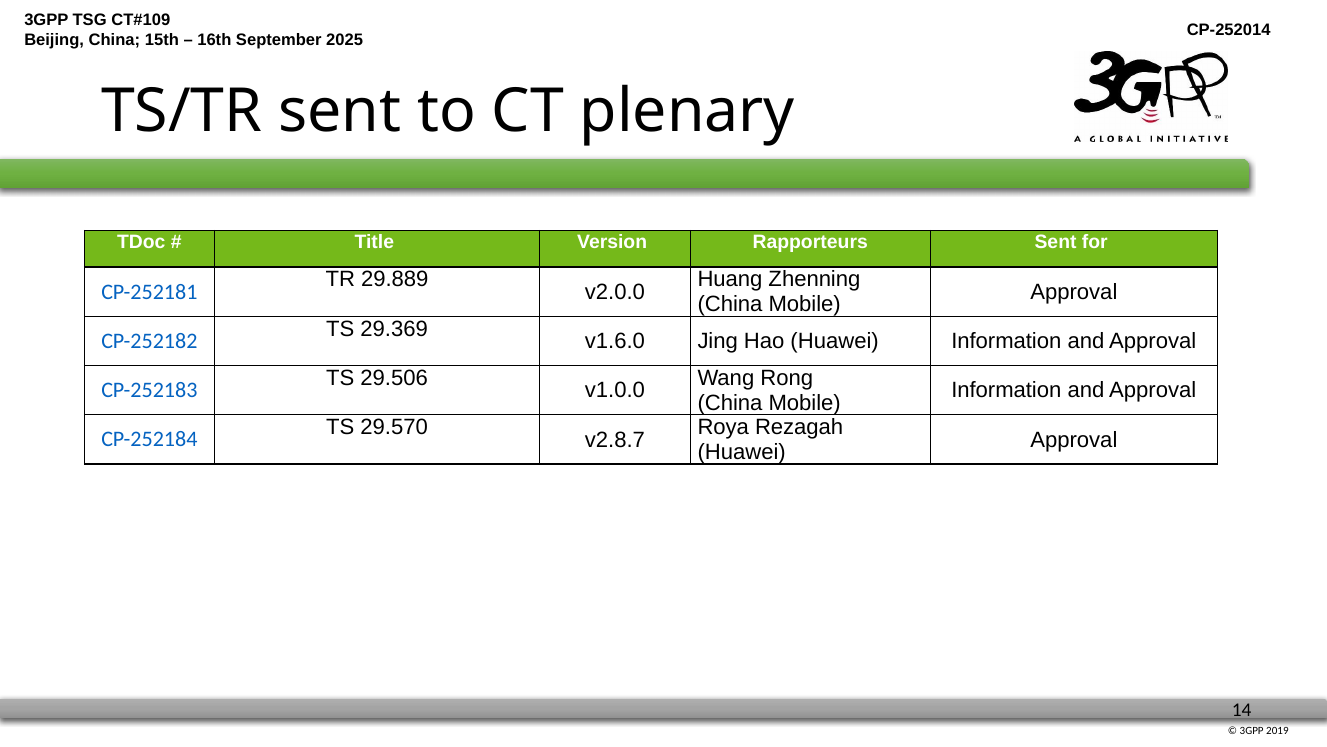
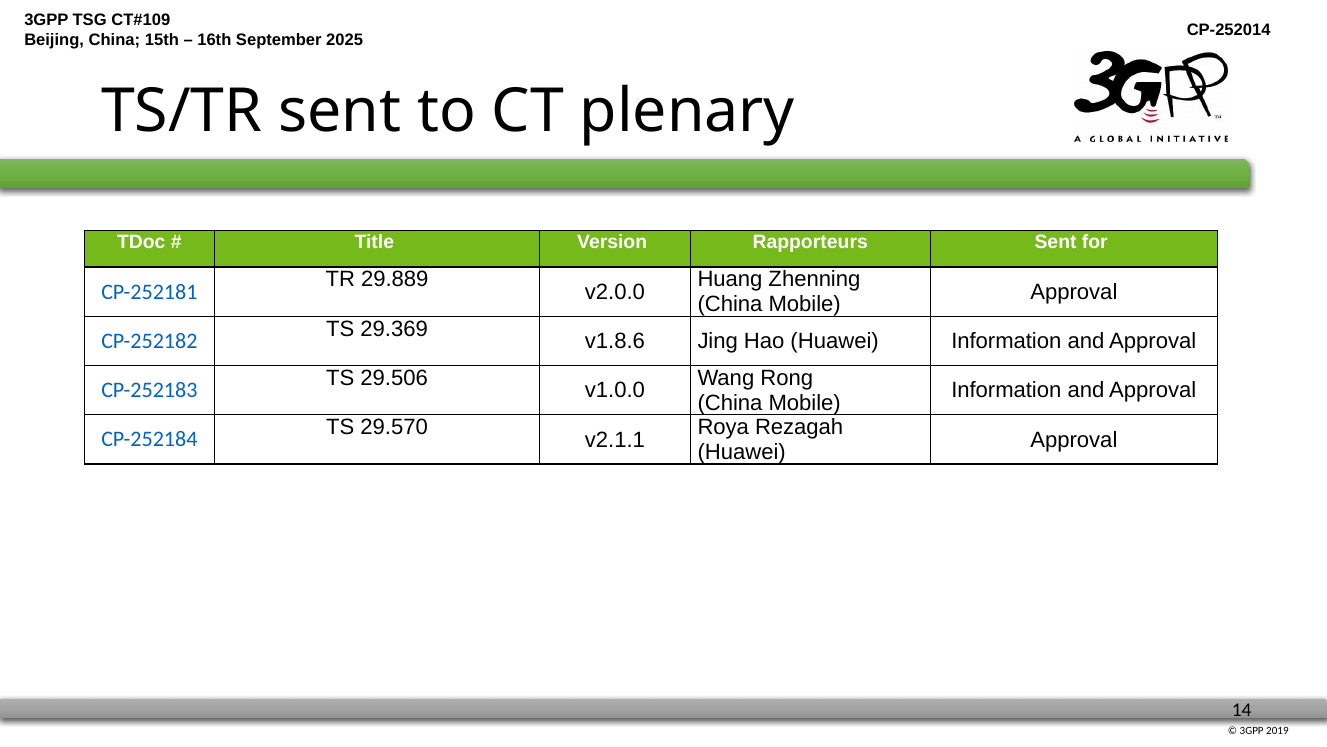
v1.6.0: v1.6.0 -> v1.8.6
v2.8.7: v2.8.7 -> v2.1.1
